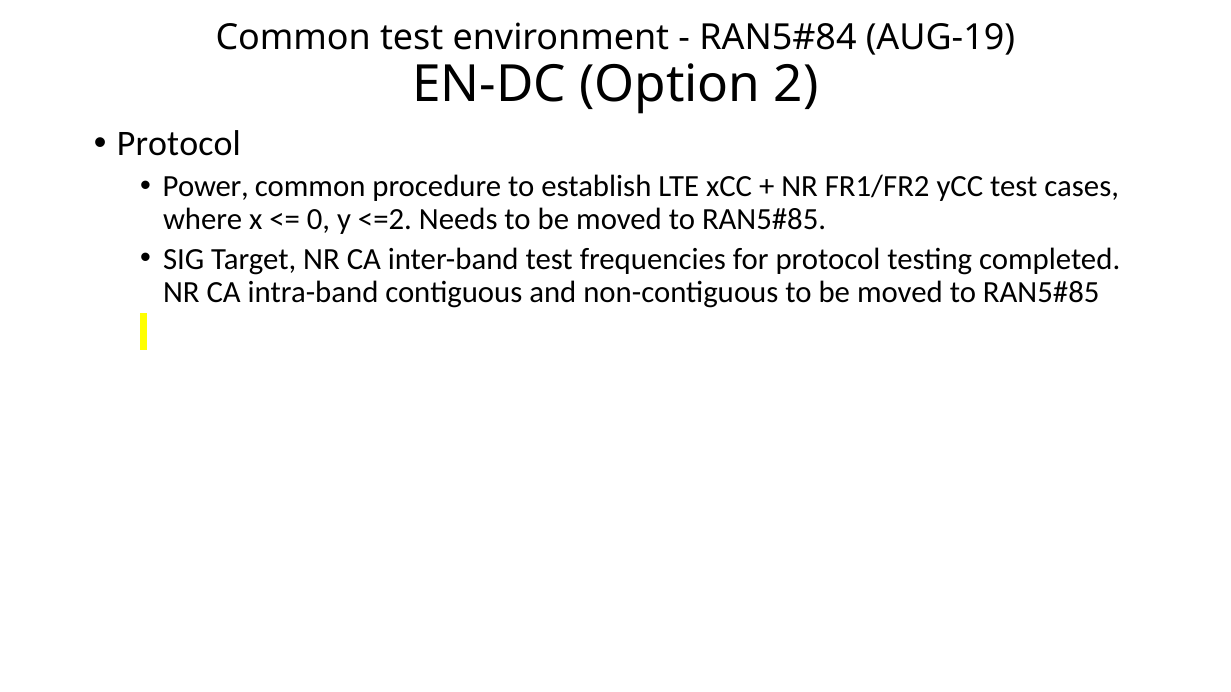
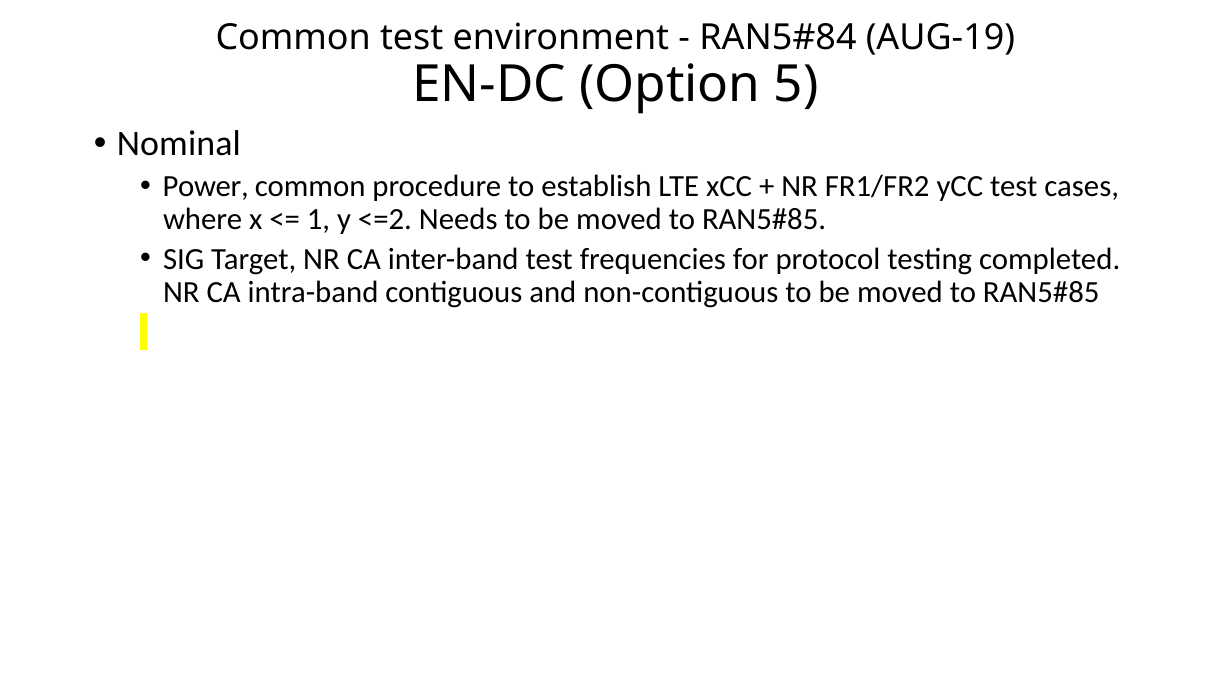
2: 2 -> 5
Protocol at (179, 144): Protocol -> Nominal
0: 0 -> 1
